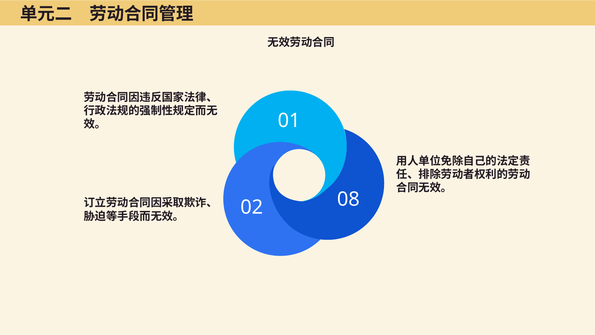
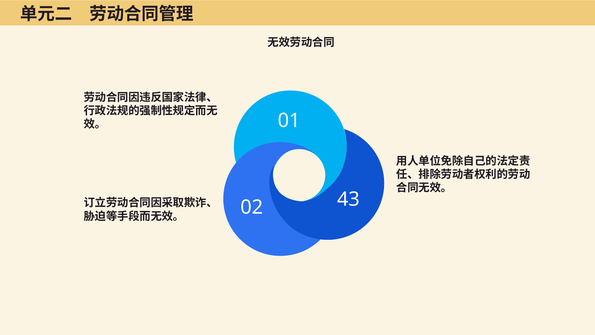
08: 08 -> 43
